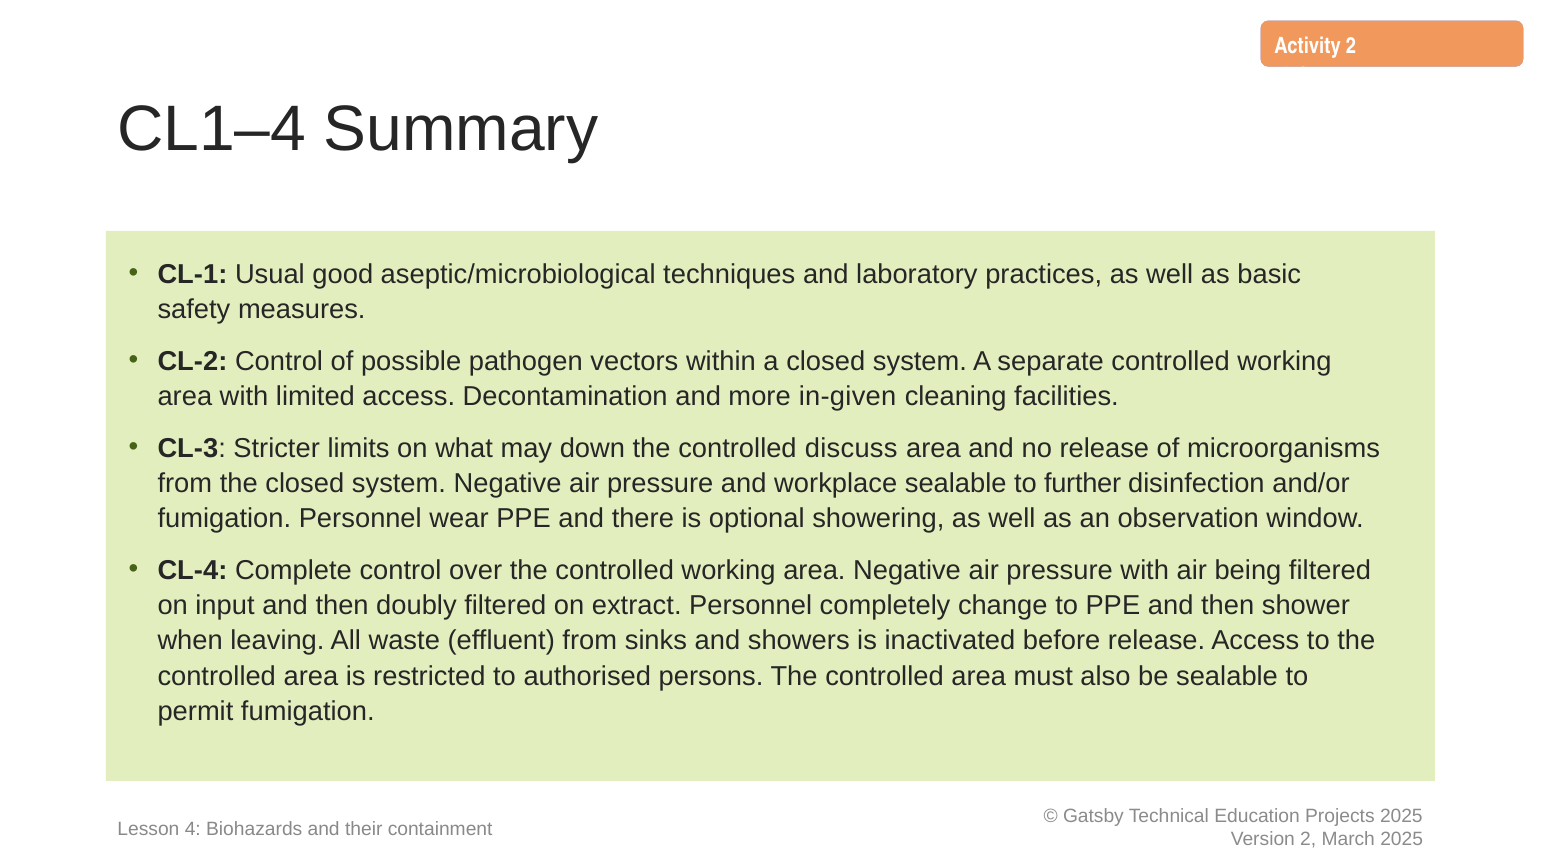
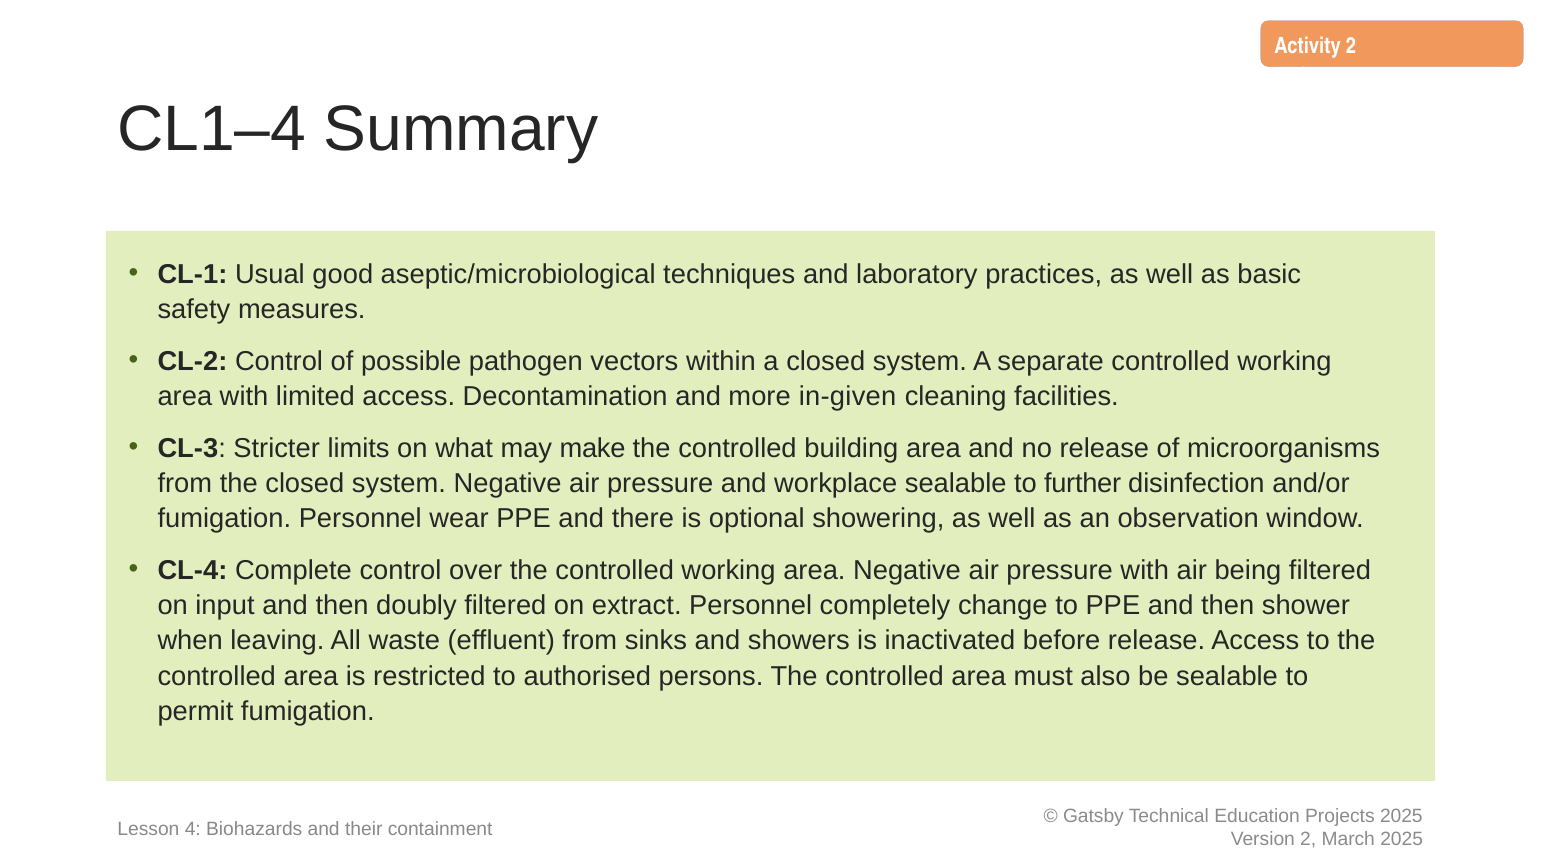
down: down -> make
discuss: discuss -> building
